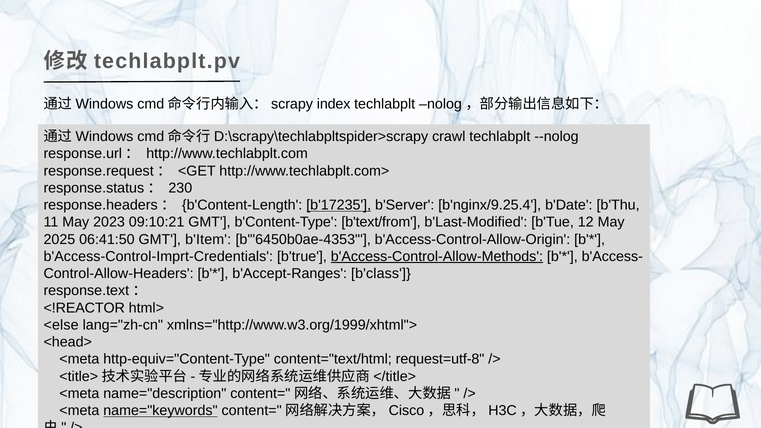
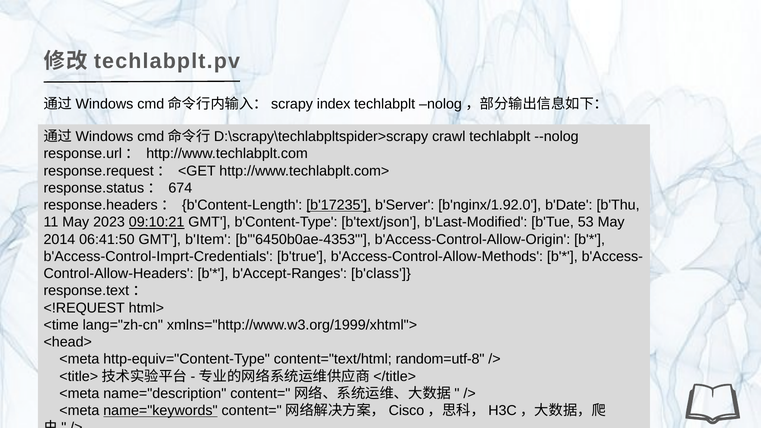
230: 230 -> 674
b'nginx/9.25.4: b'nginx/9.25.4 -> b'nginx/1.92.0
09:10:21 underline: none -> present
b'text/from: b'text/from -> b'text/json
12: 12 -> 53
2025: 2025 -> 2014
b'Access-Control-Allow-Methods underline: present -> none
<!REACTOR: <!REACTOR -> <!REQUEST
<else: <else -> <time
request=utf-8: request=utf-8 -> random=utf-8
